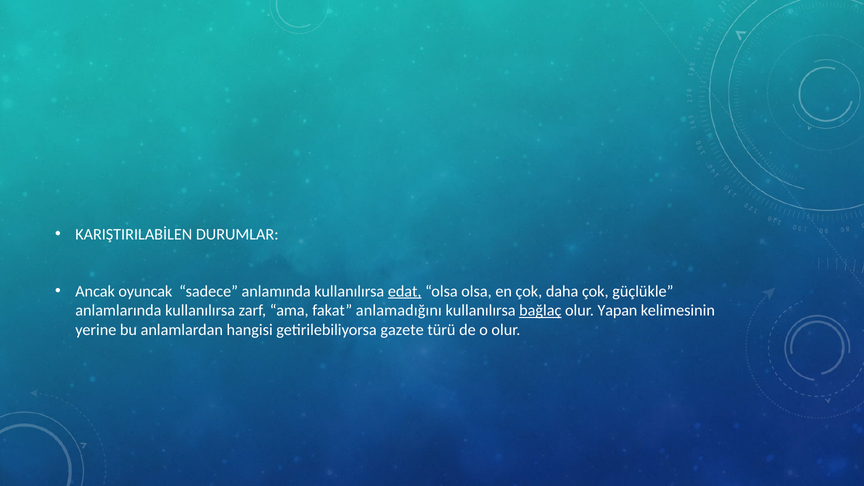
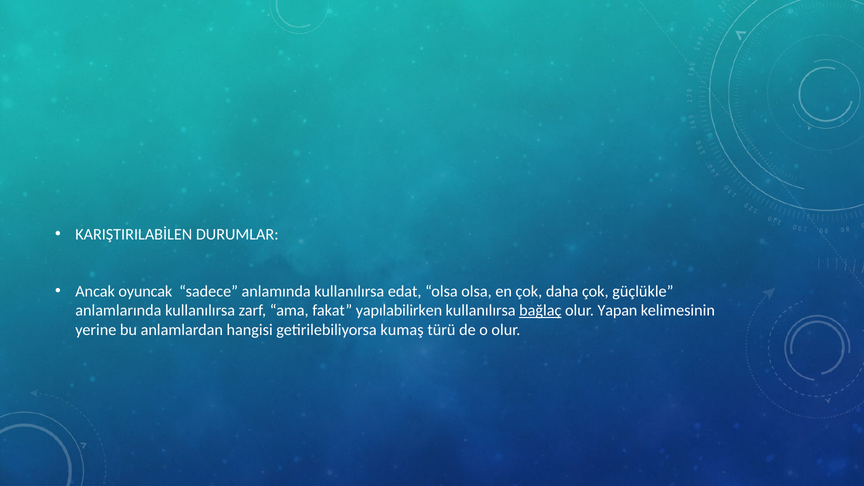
edat underline: present -> none
anlamadığını: anlamadığını -> yapılabilirken
gazete: gazete -> kumaş
